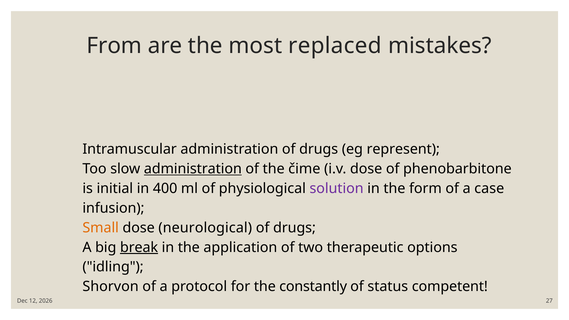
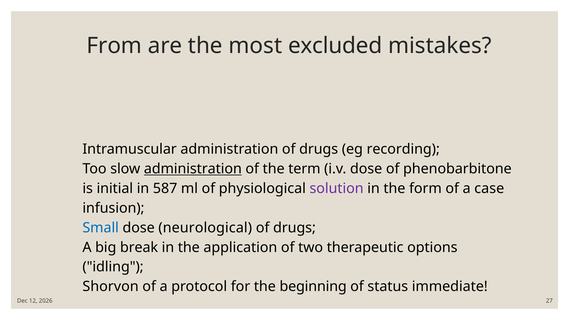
replaced: replaced -> excluded
represent: represent -> recording
čime: čime -> term
400: 400 -> 587
Small colour: orange -> blue
break underline: present -> none
constantly: constantly -> beginning
competent: competent -> immediate
